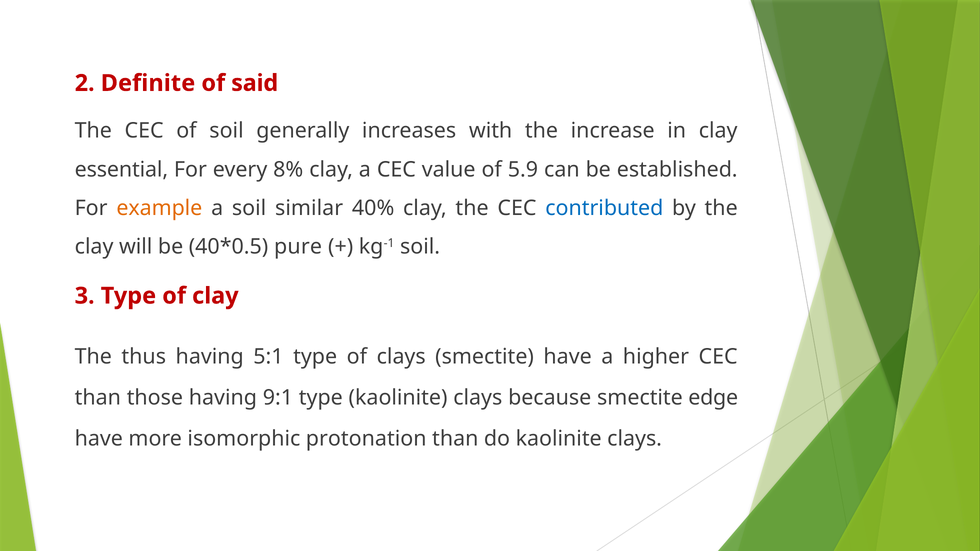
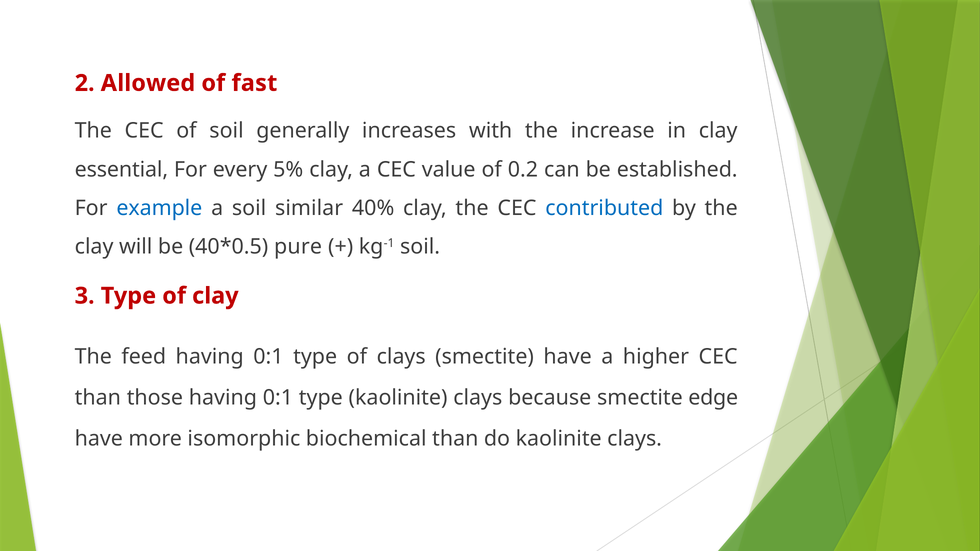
Definite: Definite -> Allowed
said: said -> fast
8%: 8% -> 5%
5.9: 5.9 -> 0.2
example colour: orange -> blue
thus: thus -> feed
5:1 at (268, 357): 5:1 -> 0:1
those having 9:1: 9:1 -> 0:1
protonation: protonation -> biochemical
